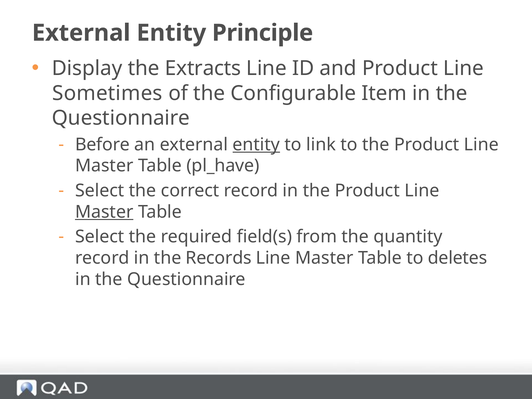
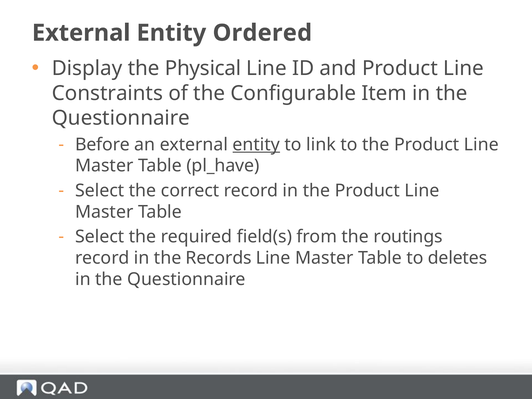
Principle: Principle -> Ordered
Extracts: Extracts -> Physical
Sometimes: Sometimes -> Constraints
Master at (104, 212) underline: present -> none
quantity: quantity -> routings
